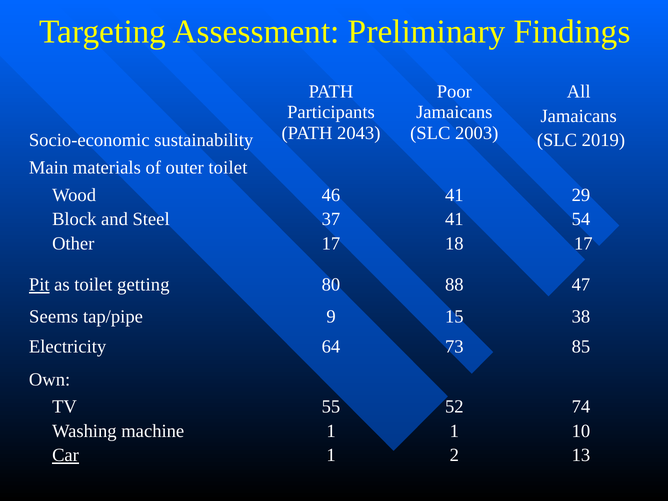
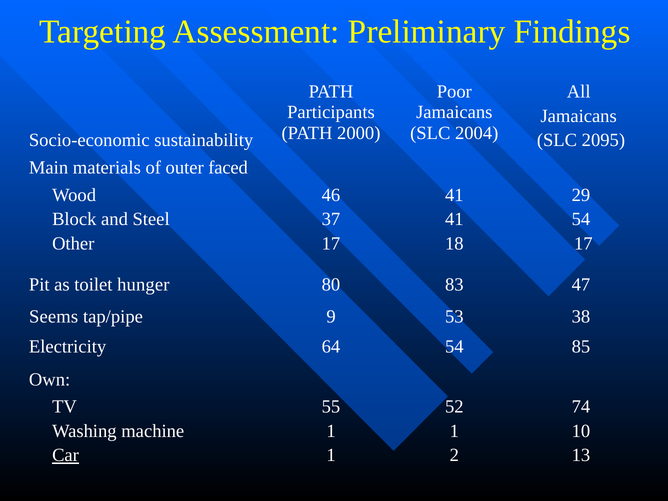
2043: 2043 -> 2000
2003: 2003 -> 2004
2019: 2019 -> 2095
outer toilet: toilet -> faced
Pit underline: present -> none
getting: getting -> hunger
88: 88 -> 83
15: 15 -> 53
64 73: 73 -> 54
